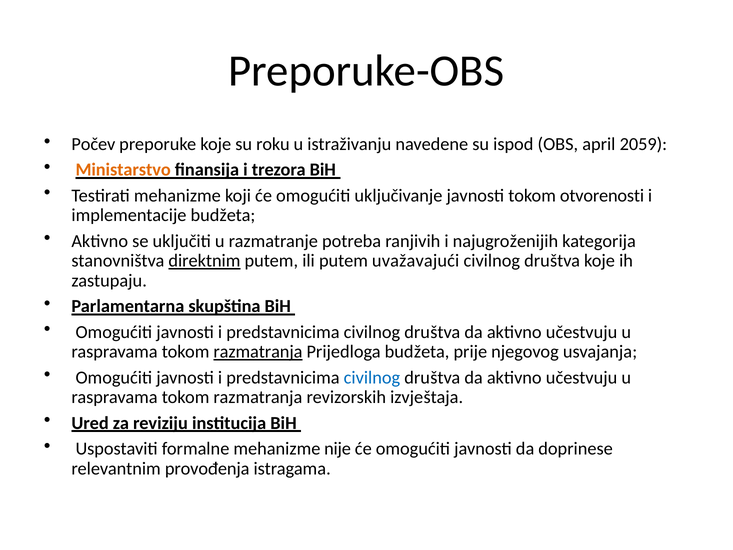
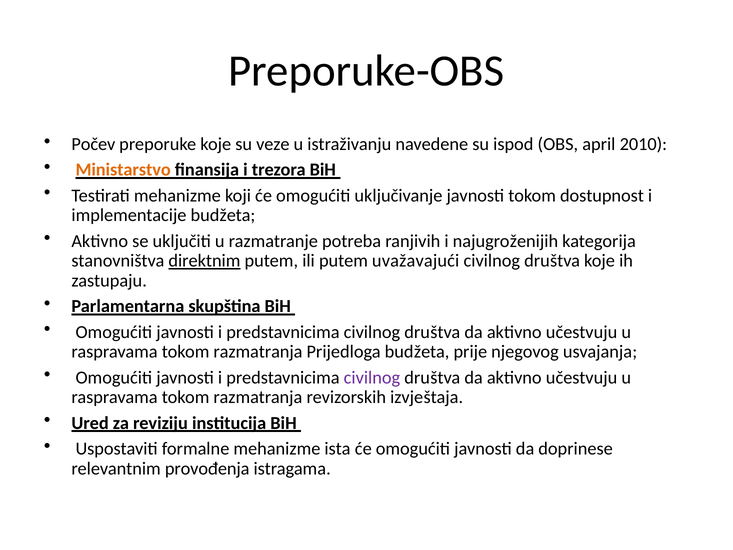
roku: roku -> veze
2059: 2059 -> 2010
otvorenosti: otvorenosti -> dostupnost
razmatranja at (258, 352) underline: present -> none
civilnog at (372, 377) colour: blue -> purple
nije: nije -> ista
